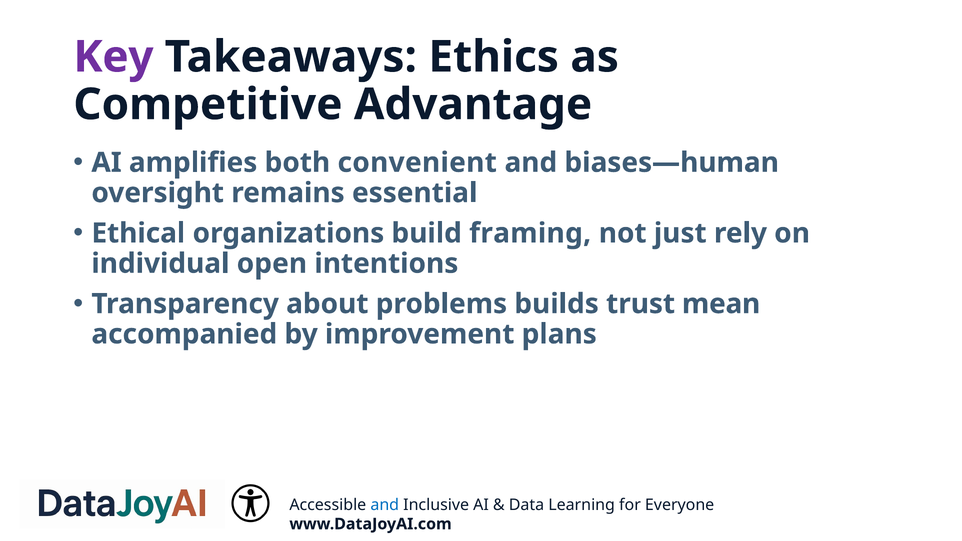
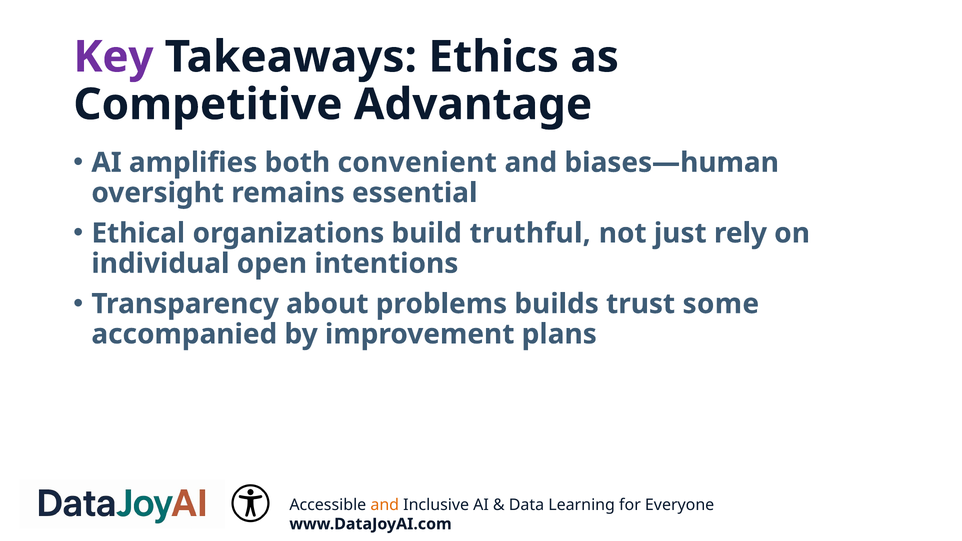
framing: framing -> truthful
mean: mean -> some
and at (385, 505) colour: blue -> orange
